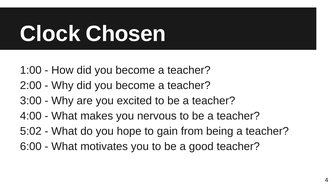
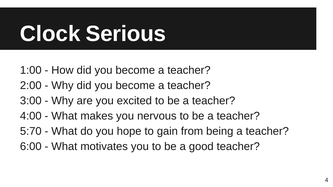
Chosen: Chosen -> Serious
5:02: 5:02 -> 5:70
